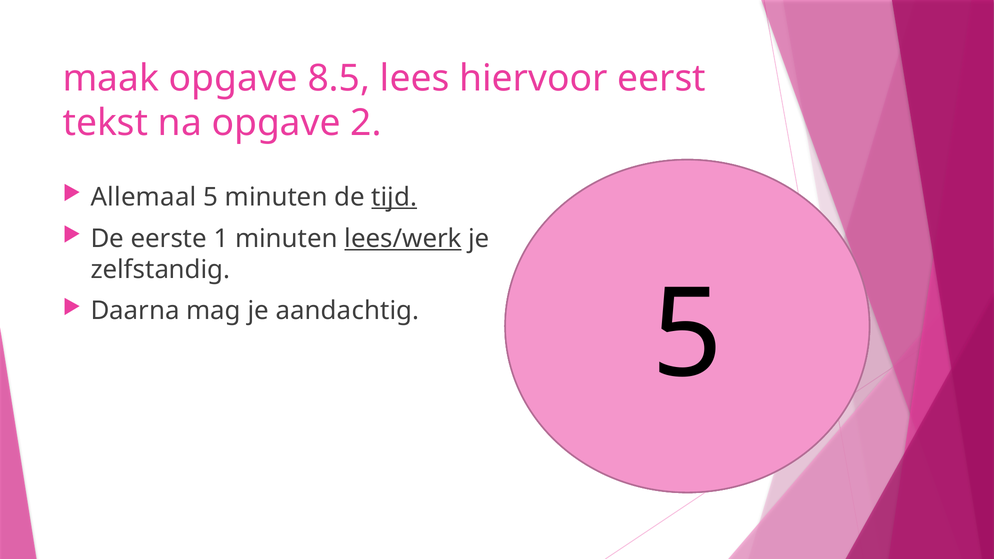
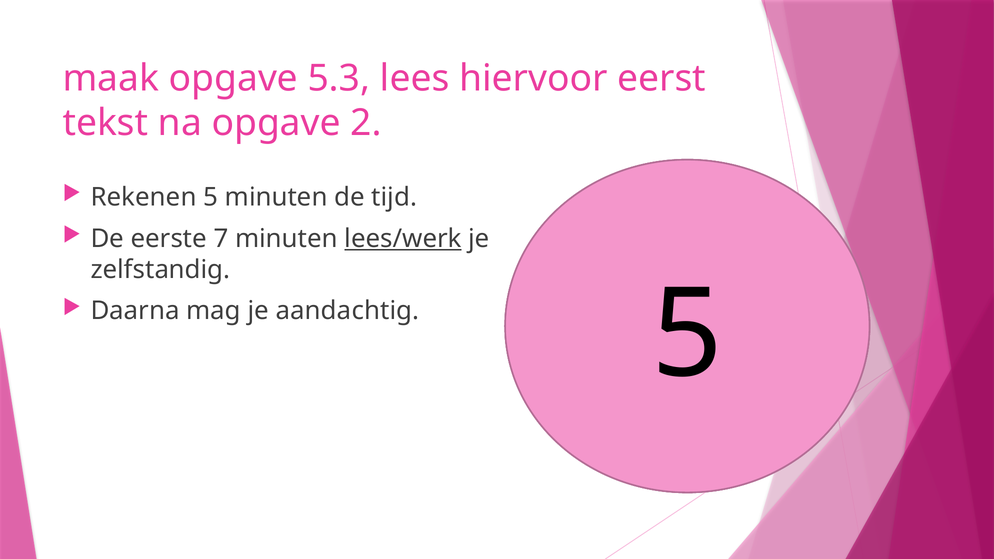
8.5: 8.5 -> 5.3
Allemaal: Allemaal -> Rekenen
tijd underline: present -> none
1: 1 -> 7
